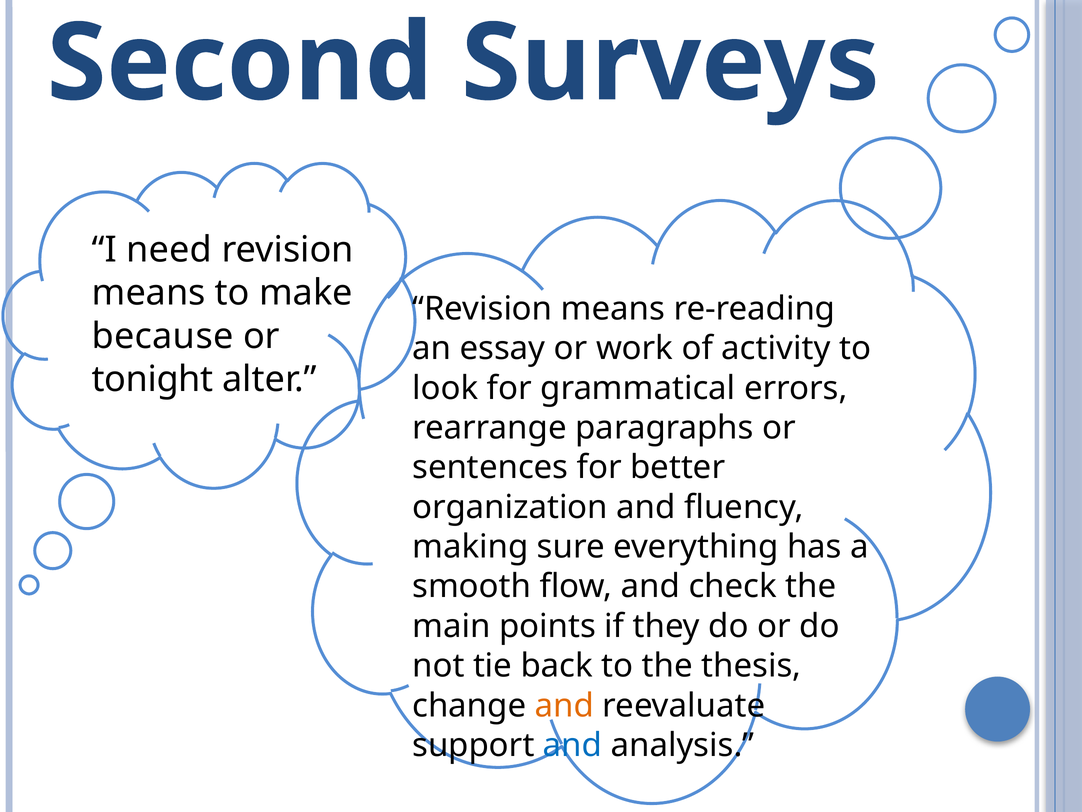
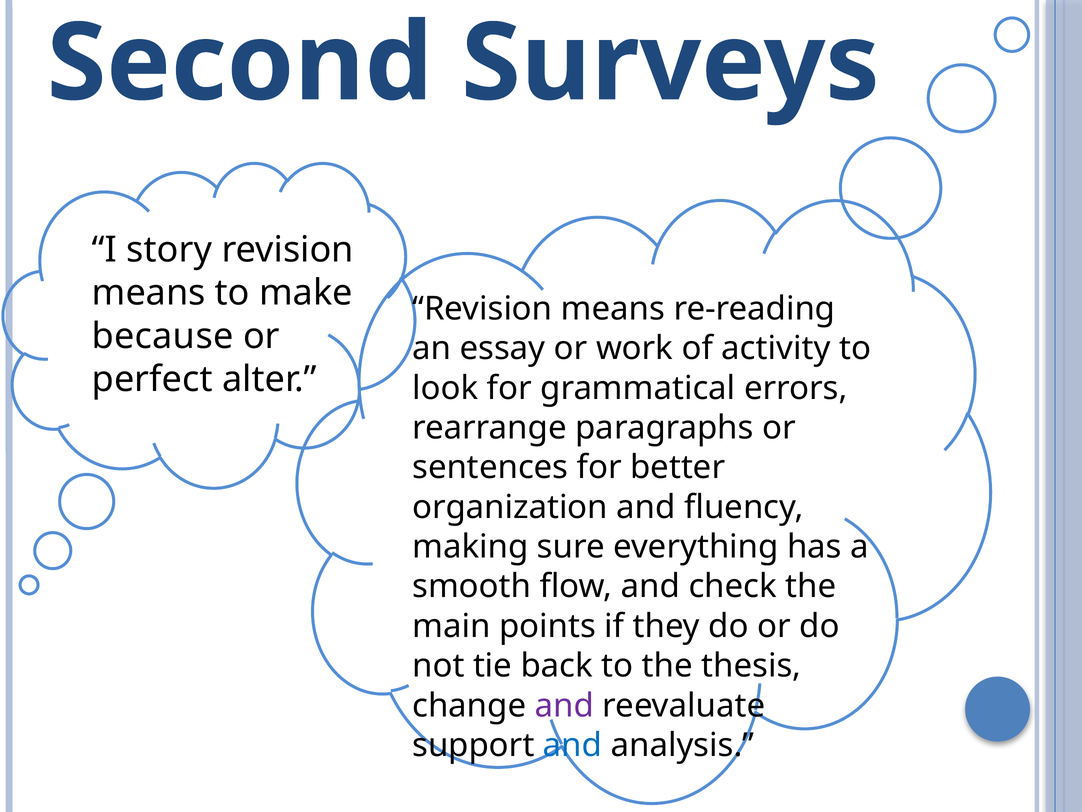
need: need -> story
tonight: tonight -> perfect
and at (564, 705) colour: orange -> purple
